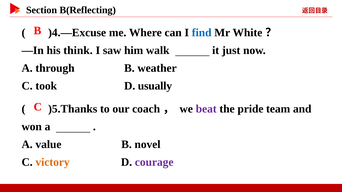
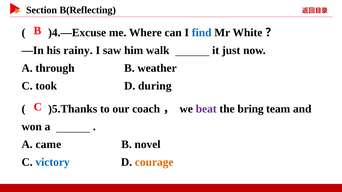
think: think -> rainy
usually: usually -> during
pride: pride -> bring
value: value -> came
victory colour: orange -> blue
courage colour: purple -> orange
